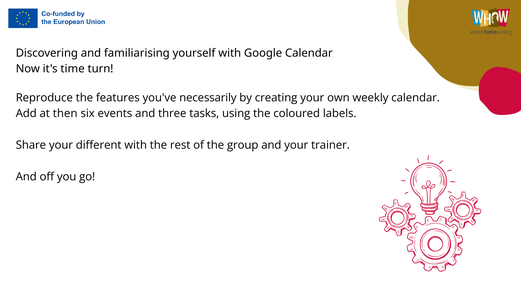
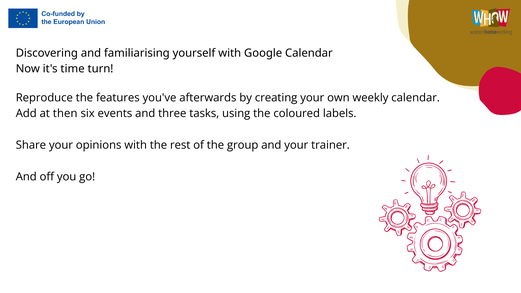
necessarily: necessarily -> afterwards
different: different -> opinions
